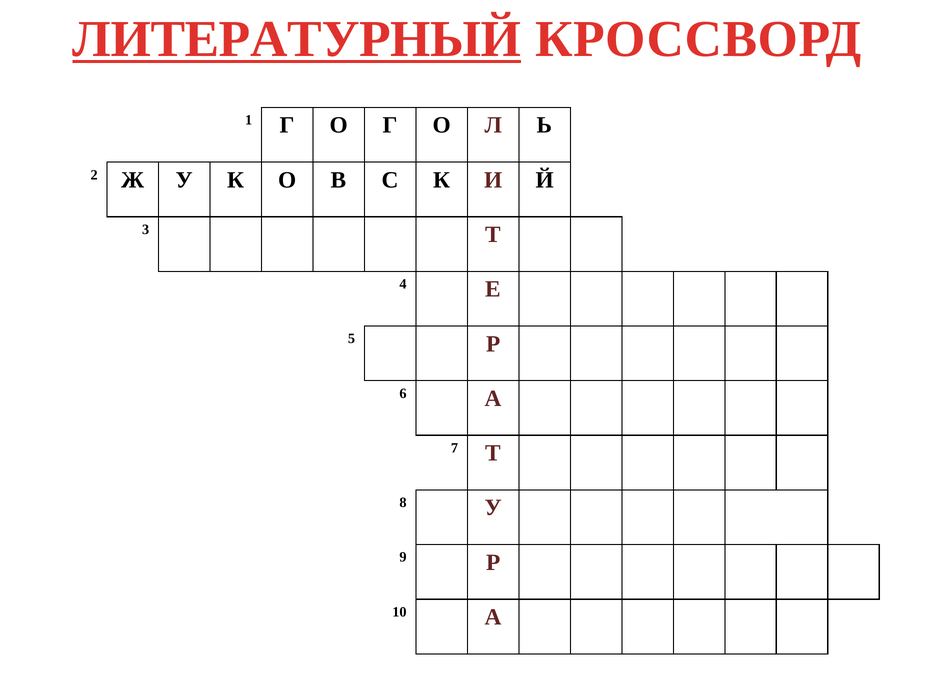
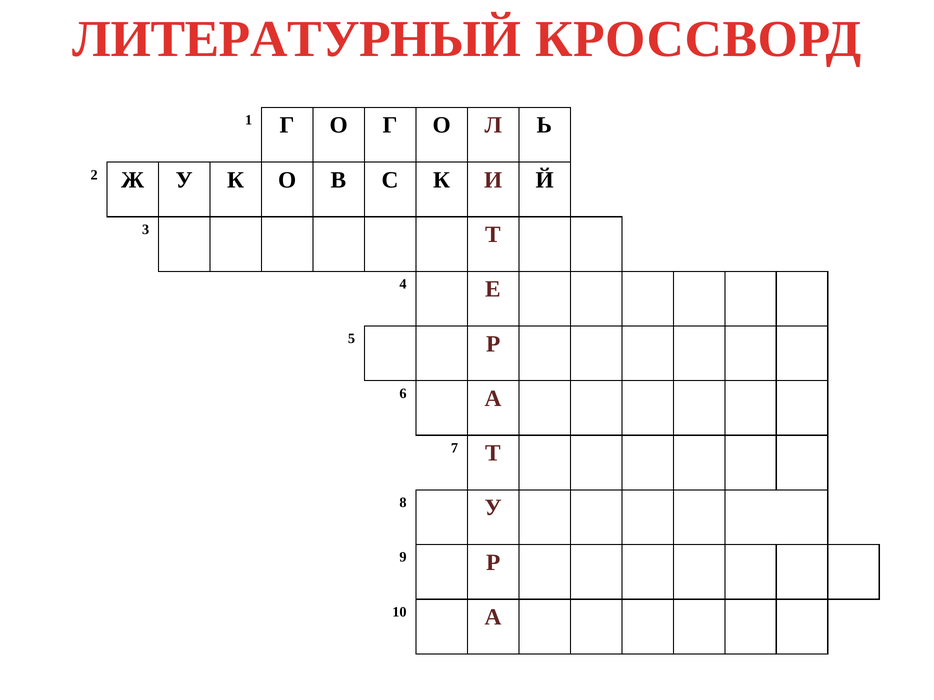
ЛИТЕРАТУРНЫЙ underline: present -> none
